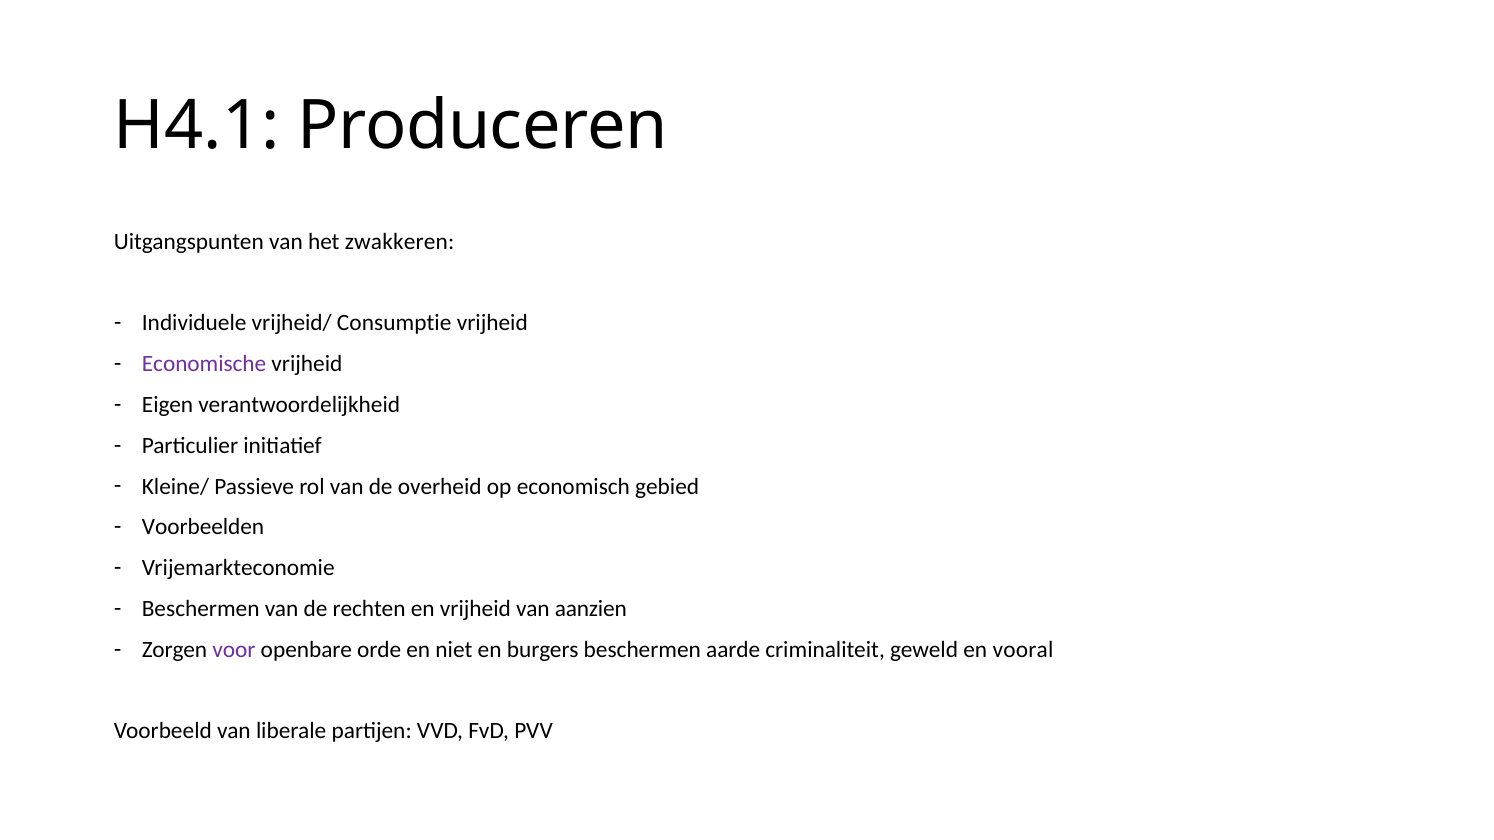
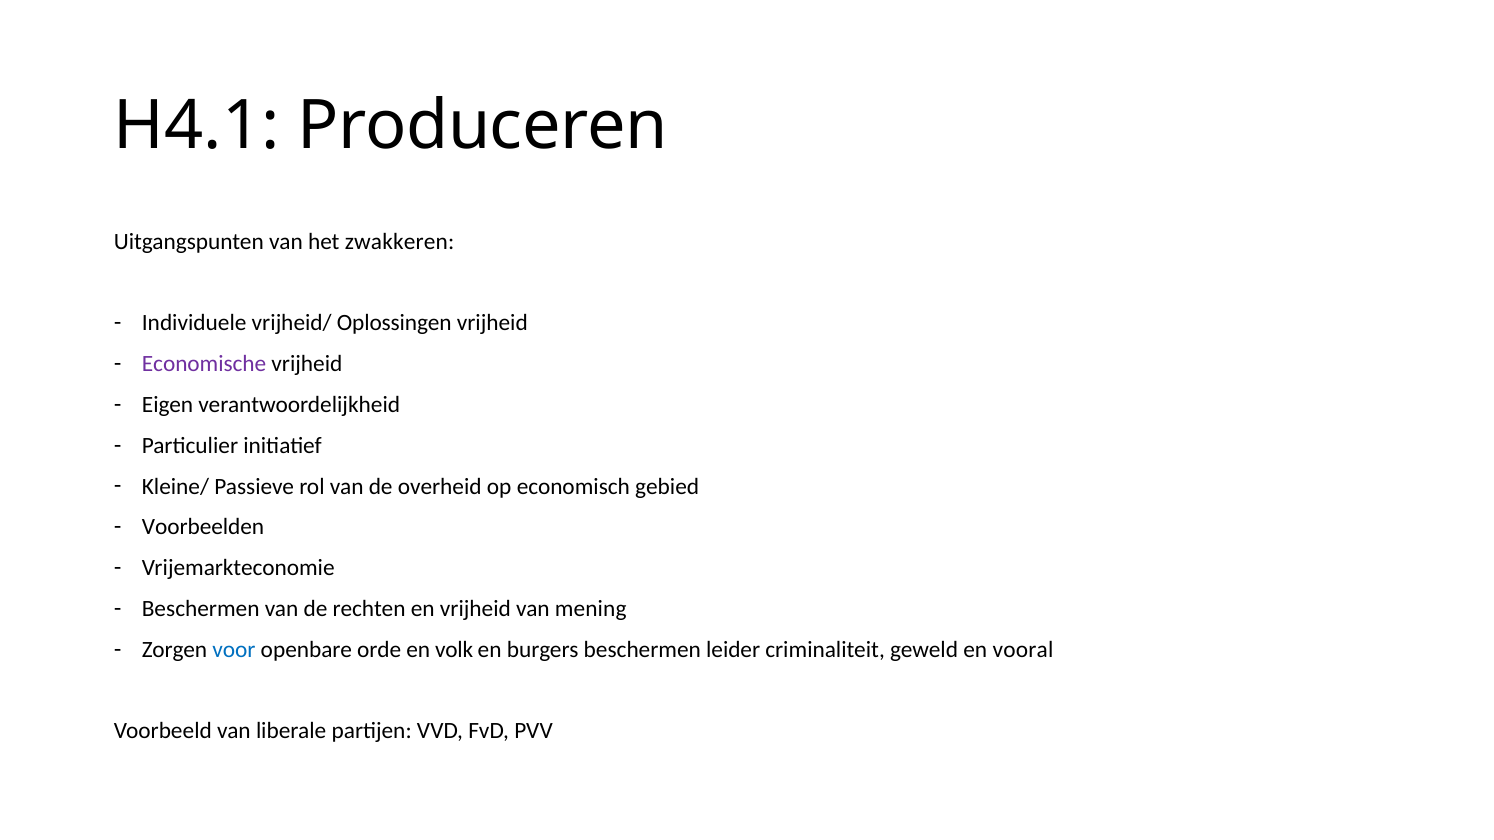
Consumptie: Consumptie -> Oplossingen
aanzien: aanzien -> mening
voor colour: purple -> blue
niet: niet -> volk
aarde: aarde -> leider
